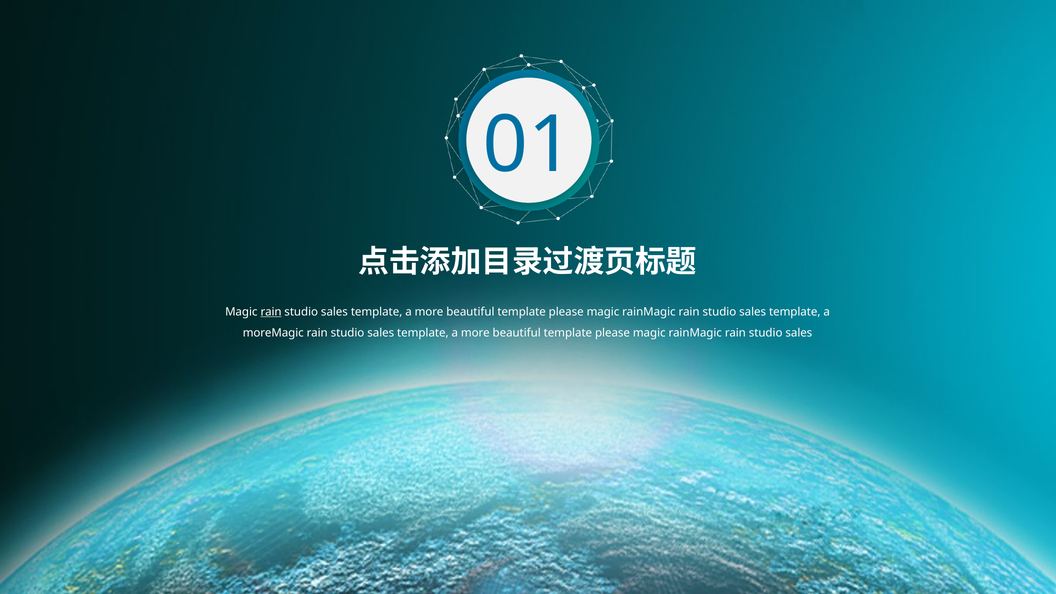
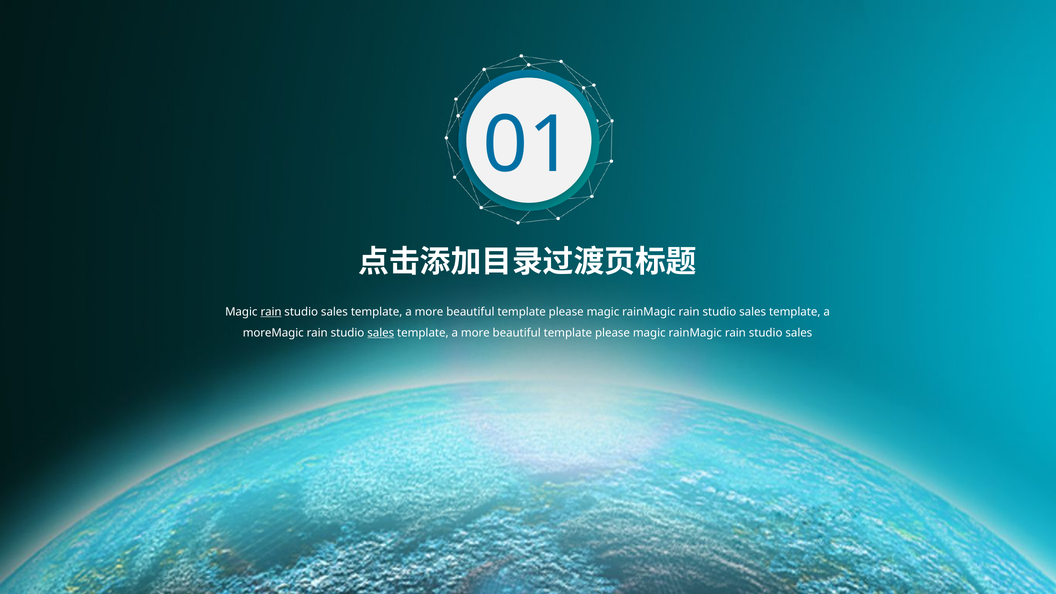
sales at (381, 333) underline: none -> present
